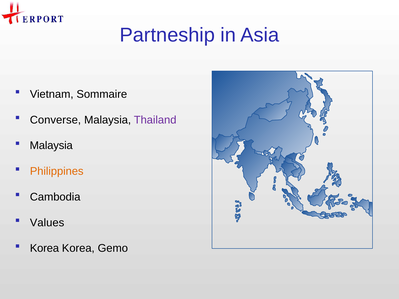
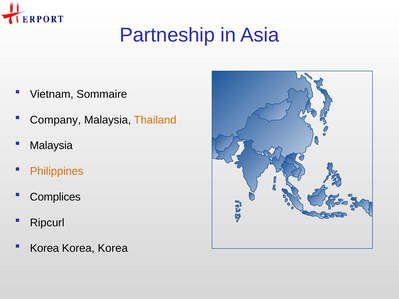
Converse: Converse -> Company
Thailand colour: purple -> orange
Cambodia: Cambodia -> Complices
Values: Values -> Ripcurl
Gemo at (113, 249): Gemo -> Korea
